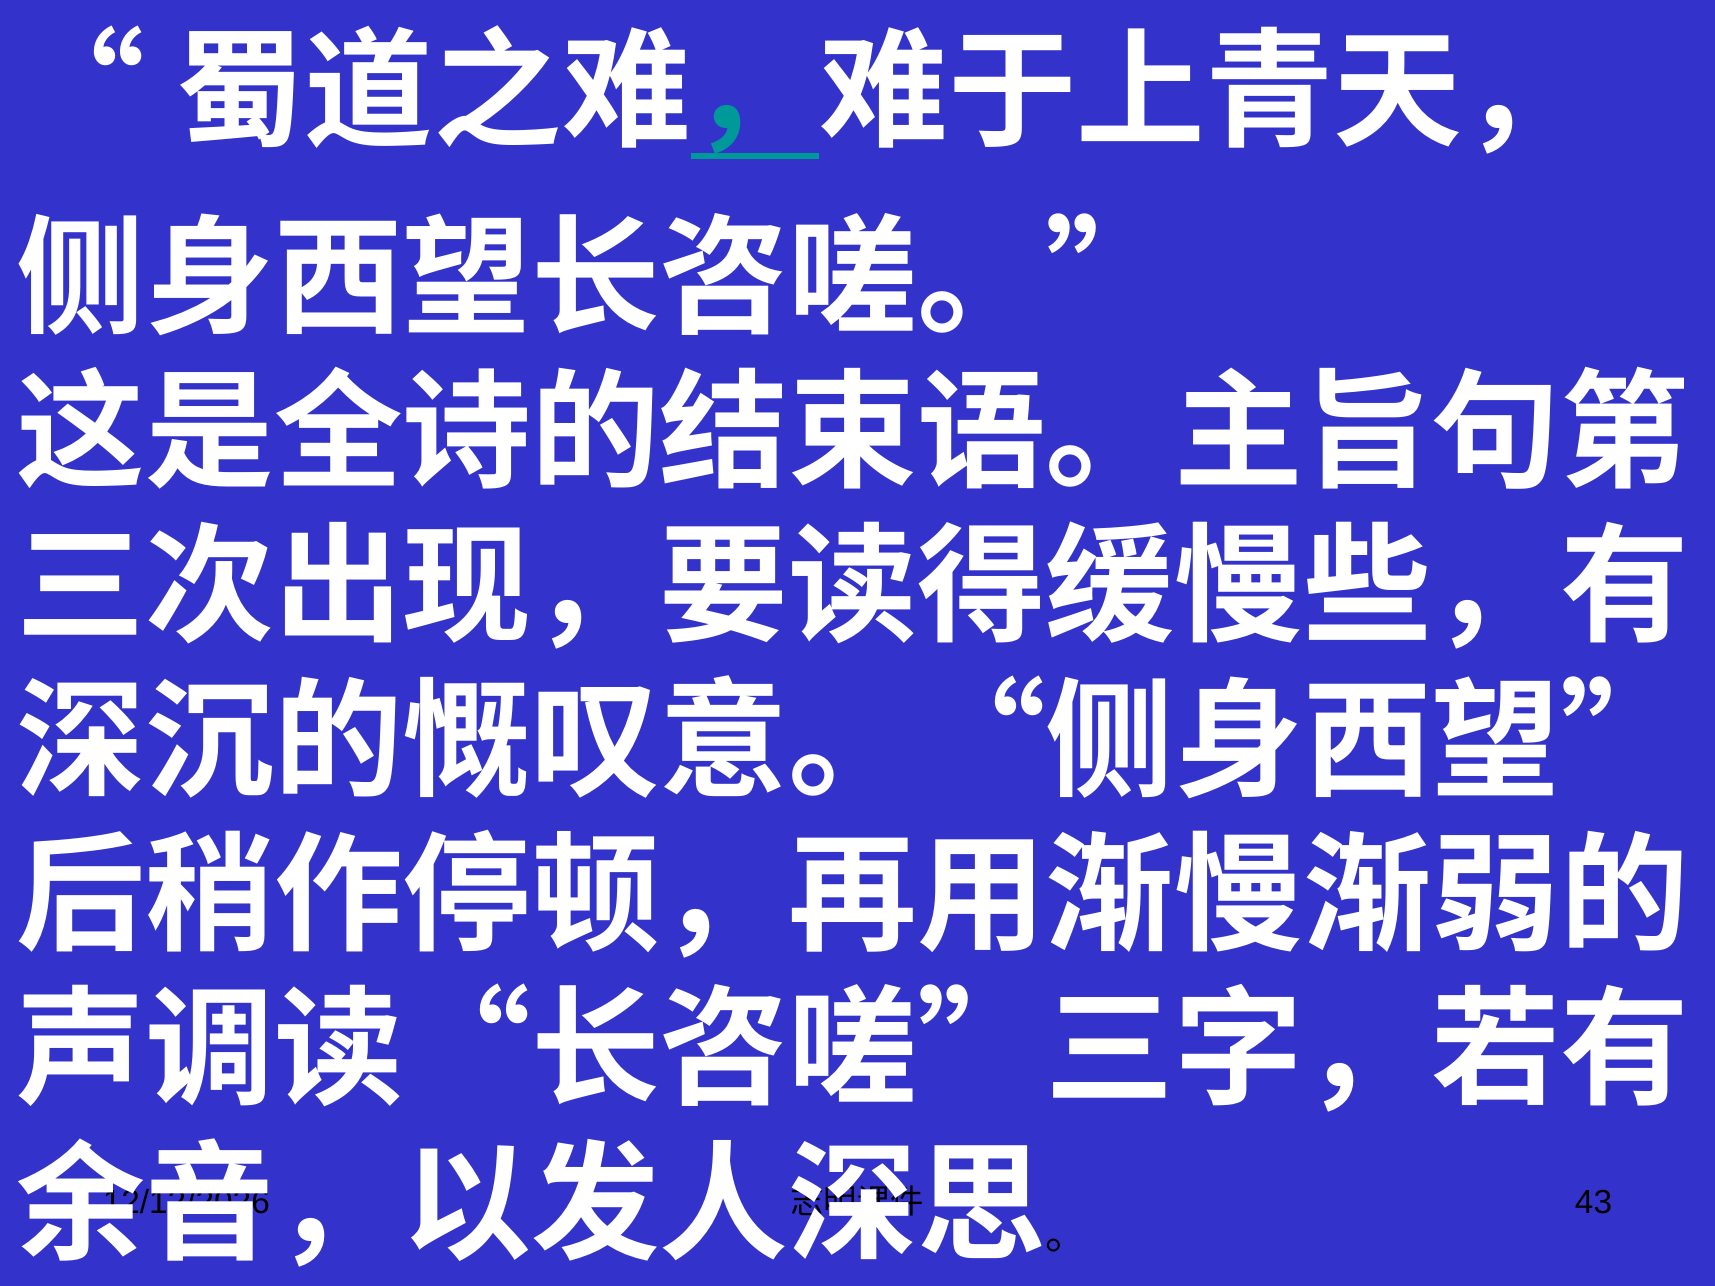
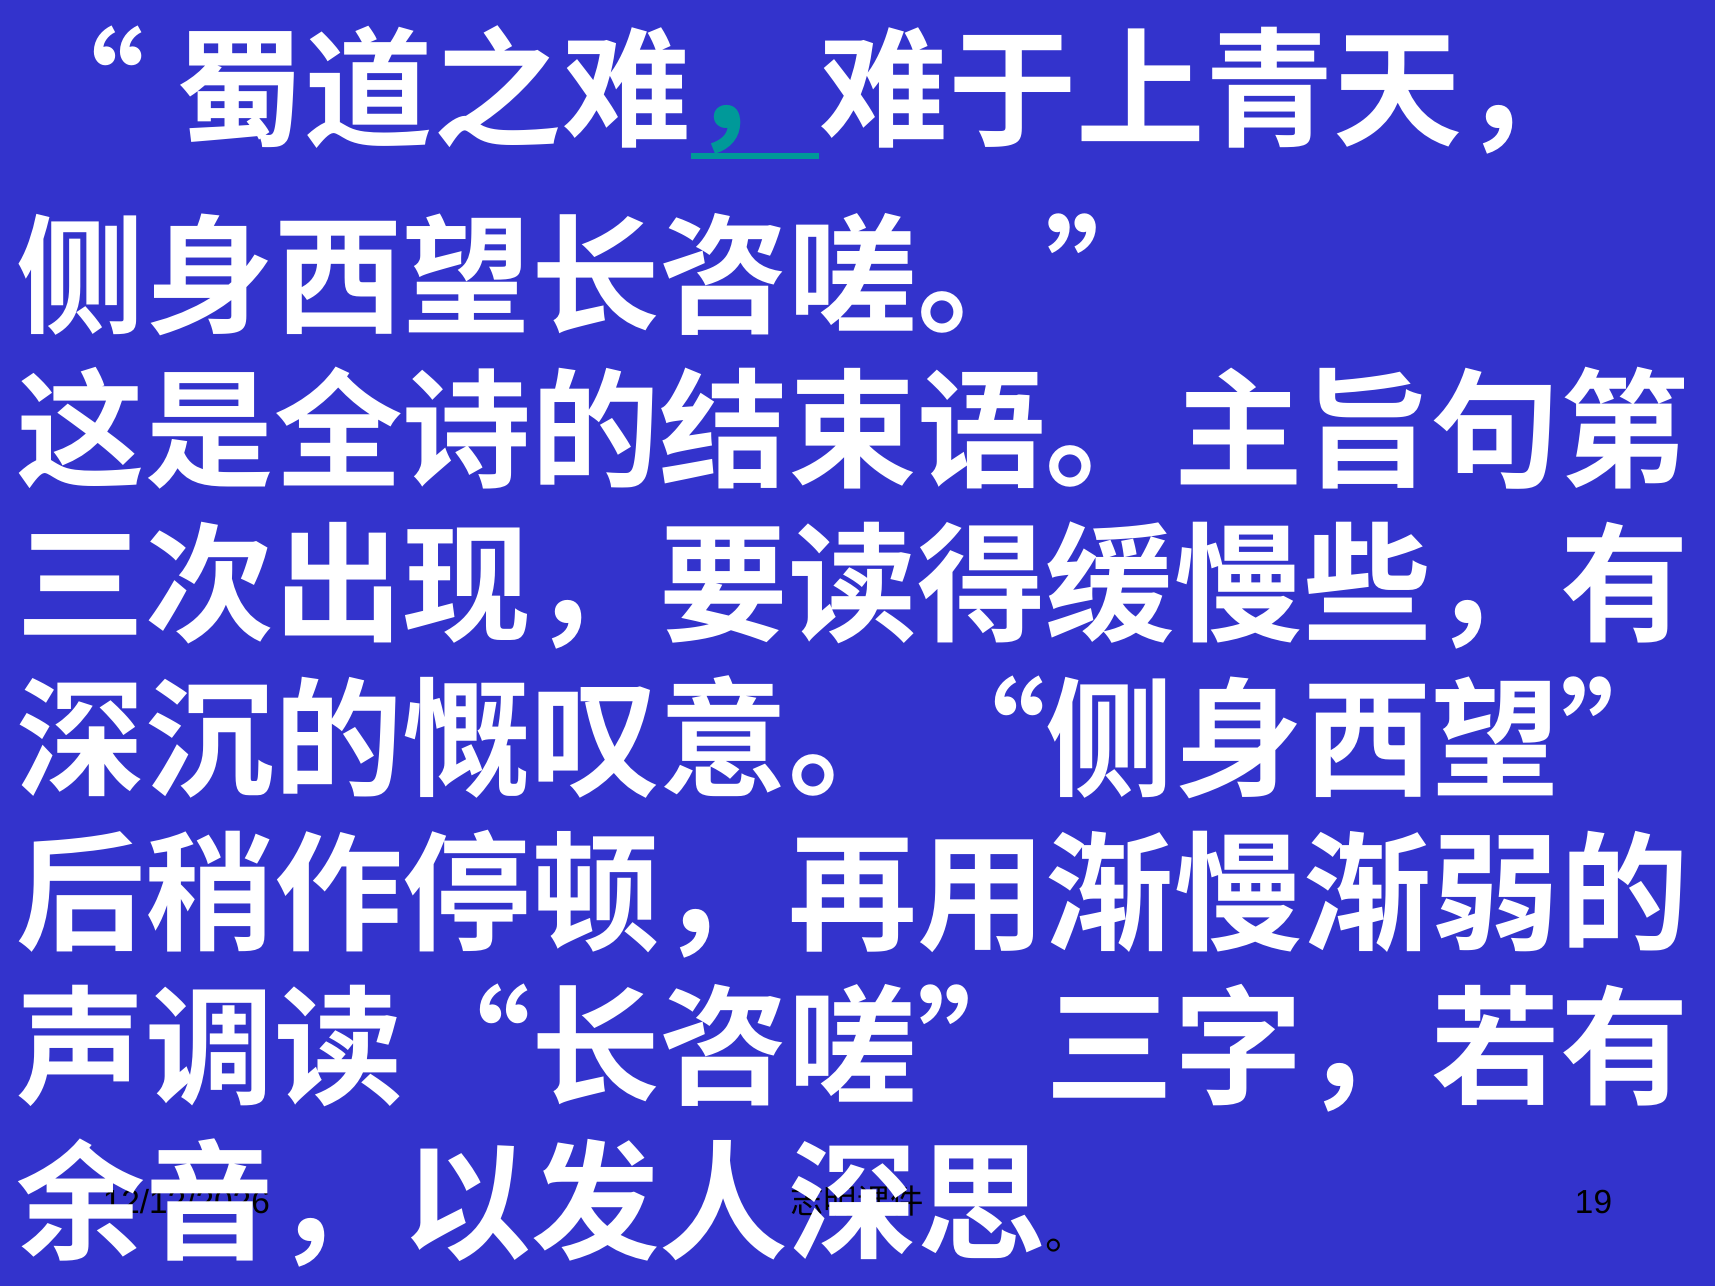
43: 43 -> 19
